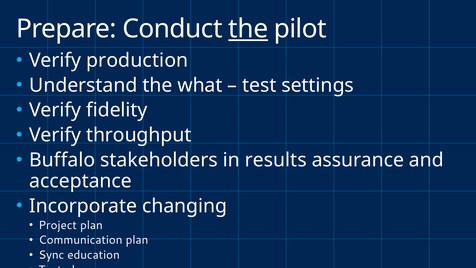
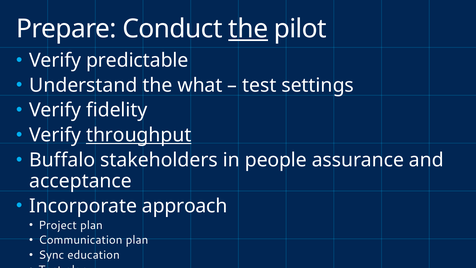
production: production -> predictable
throughput underline: none -> present
results: results -> people
changing: changing -> approach
